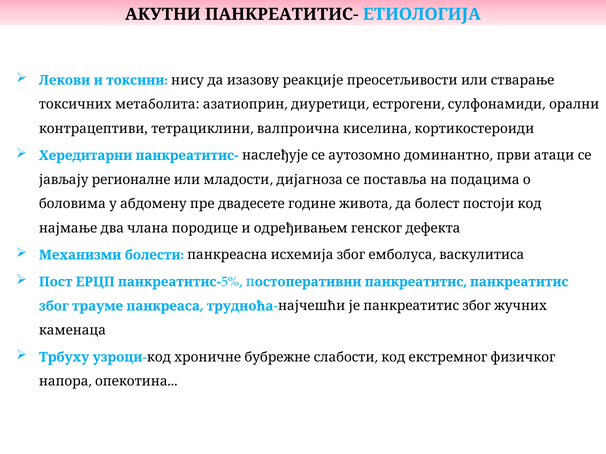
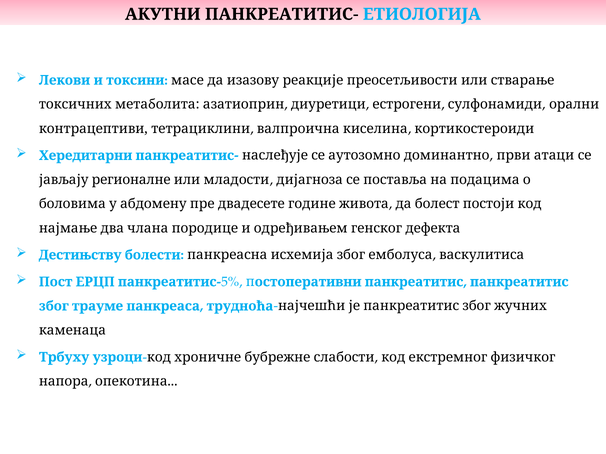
нису: нису -> масе
Механизми: Механизми -> Дестињству
